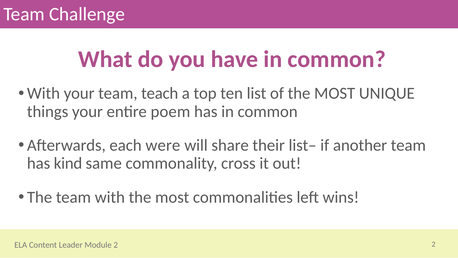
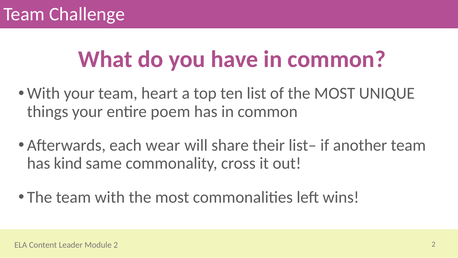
teach: teach -> heart
were: were -> wear
